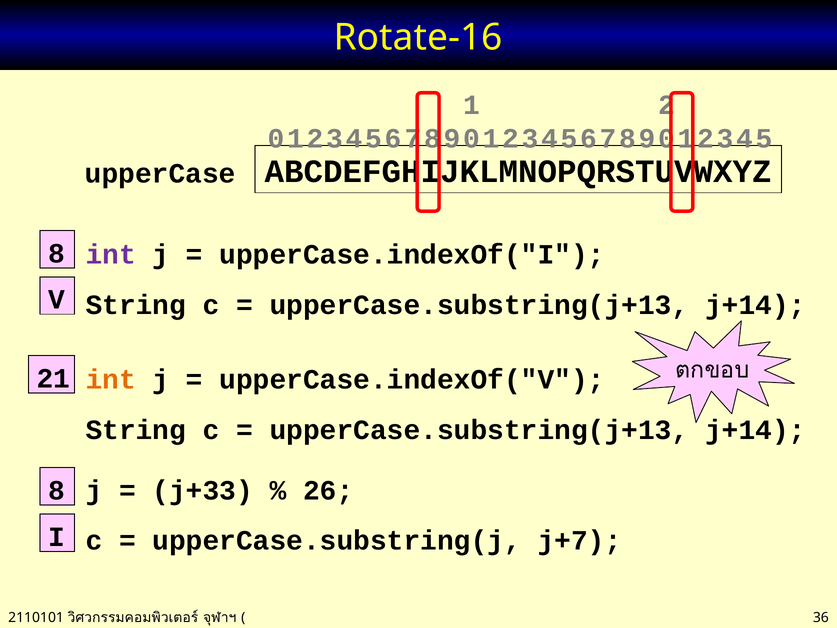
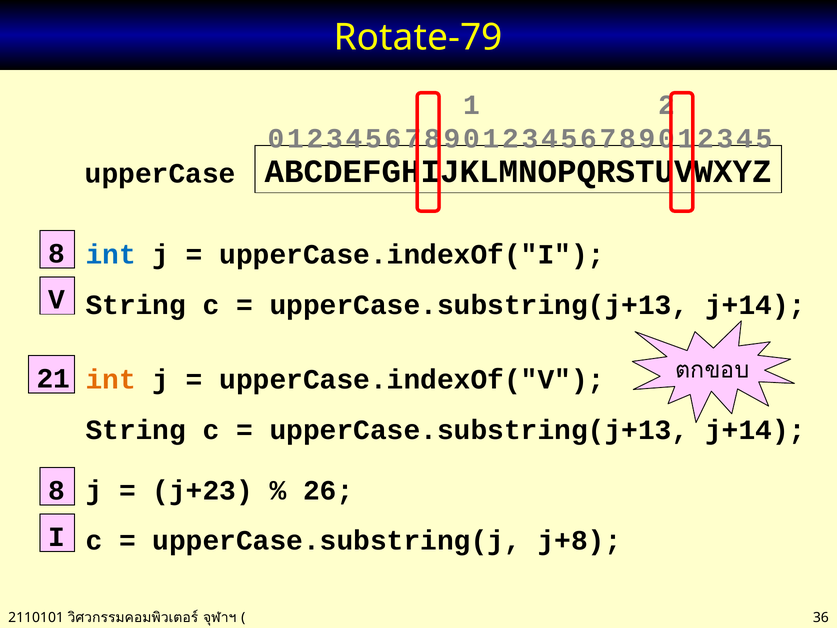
Rotate-16: Rotate-16 -> Rotate-79
int at (111, 255) colour: purple -> blue
j+33: j+33 -> j+23
j+7: j+7 -> j+8
